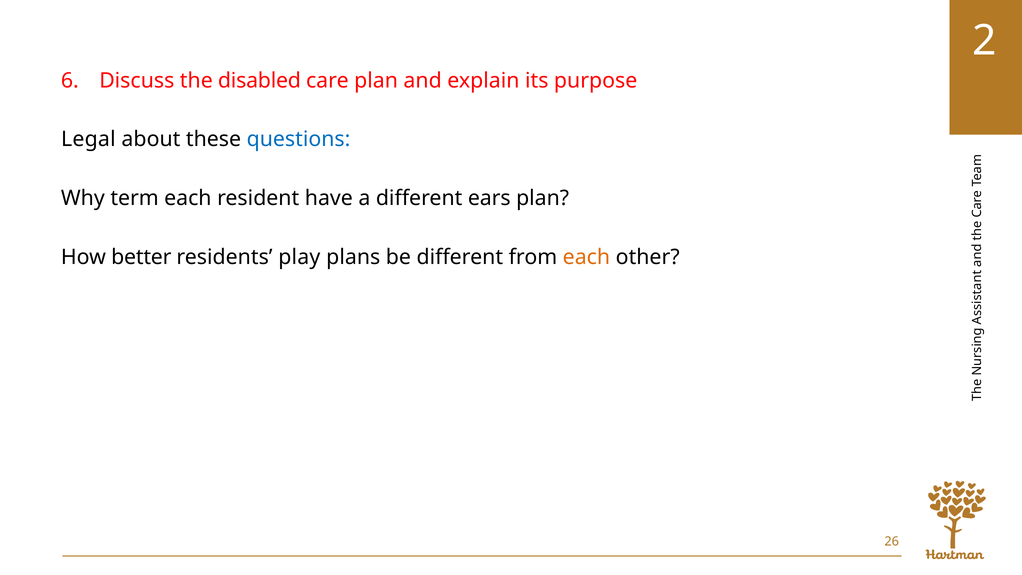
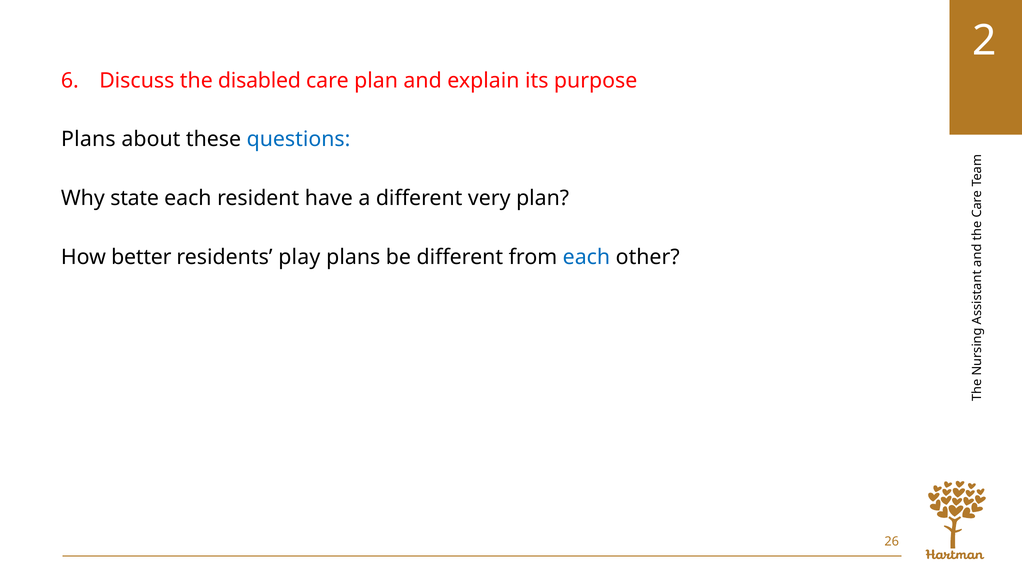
Legal at (88, 139): Legal -> Plans
term: term -> state
ears: ears -> very
each at (586, 257) colour: orange -> blue
